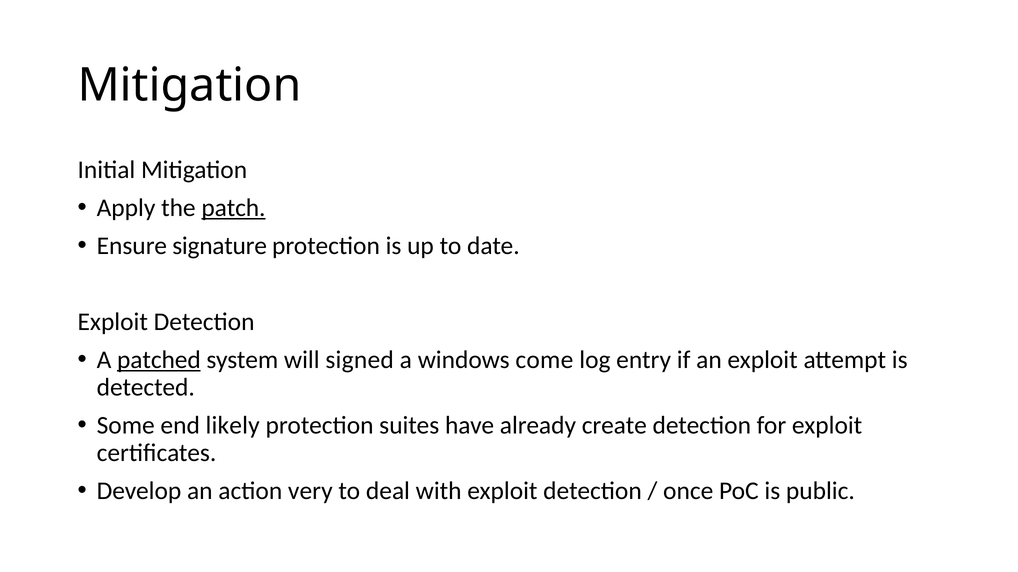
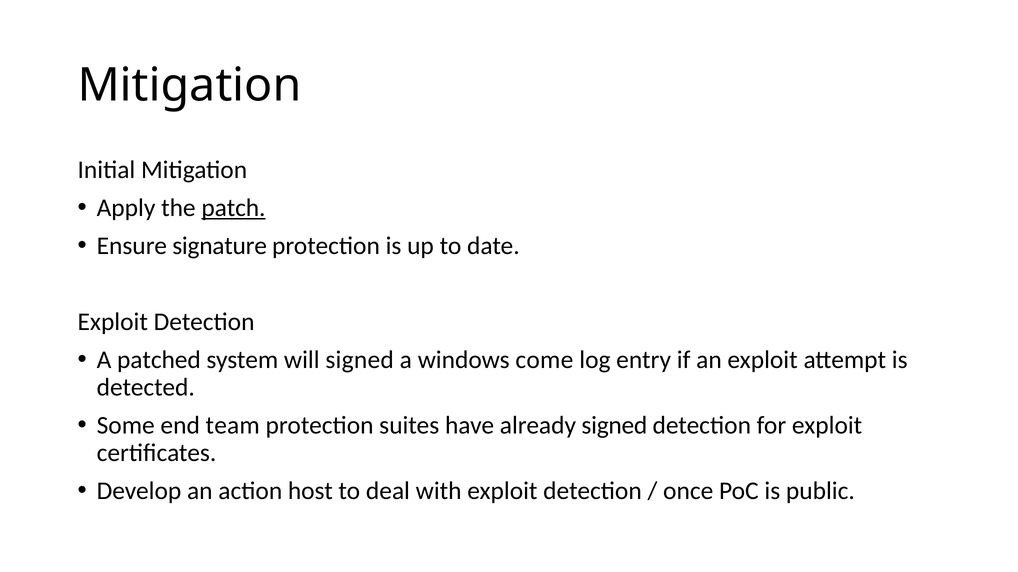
patched underline: present -> none
likely: likely -> team
already create: create -> signed
very: very -> host
